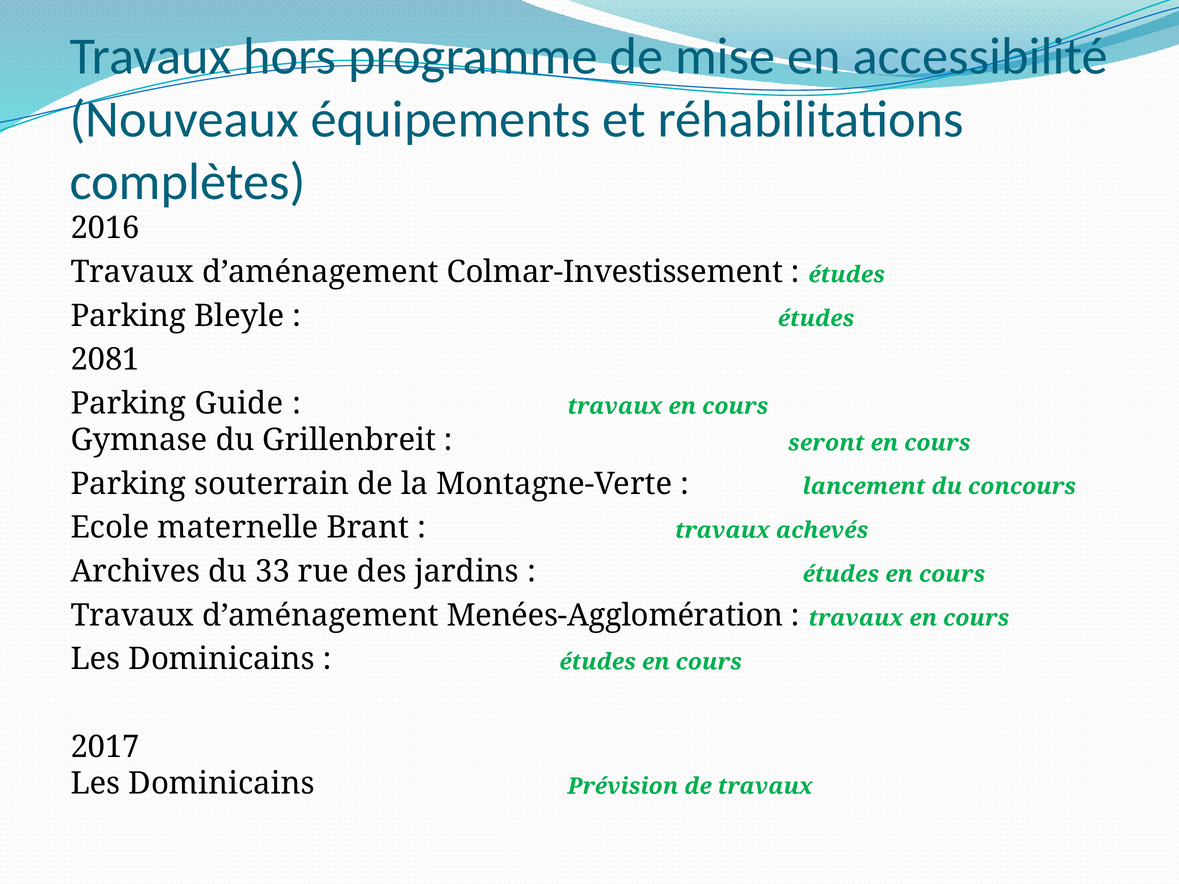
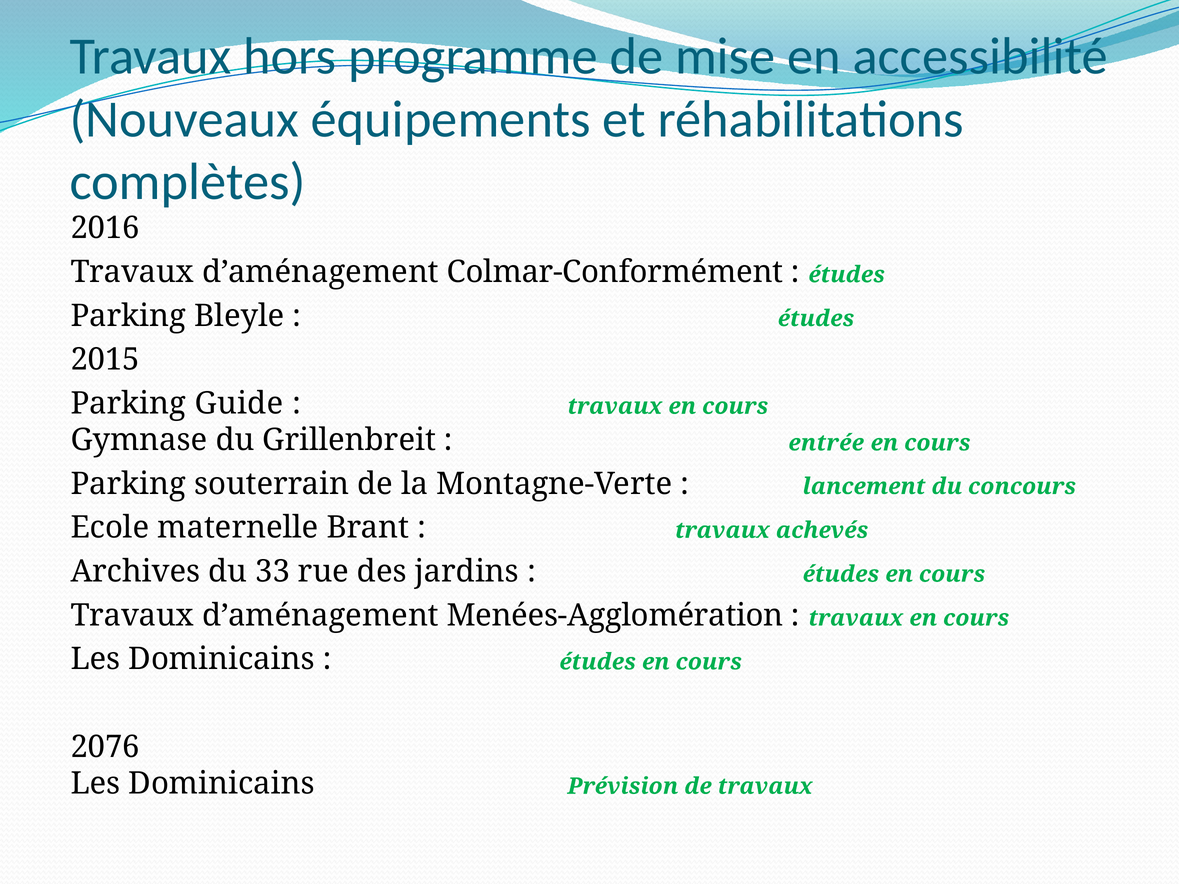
Colmar-Investissement: Colmar-Investissement -> Colmar-Conformément
2081: 2081 -> 2015
seront: seront -> entrée
2017: 2017 -> 2076
